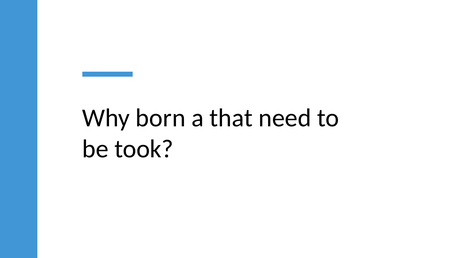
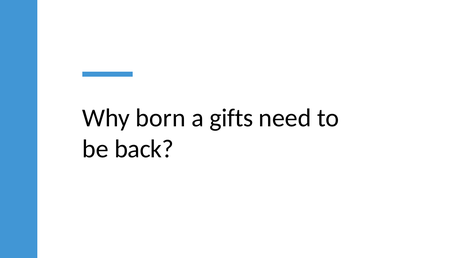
that: that -> gifts
took: took -> back
